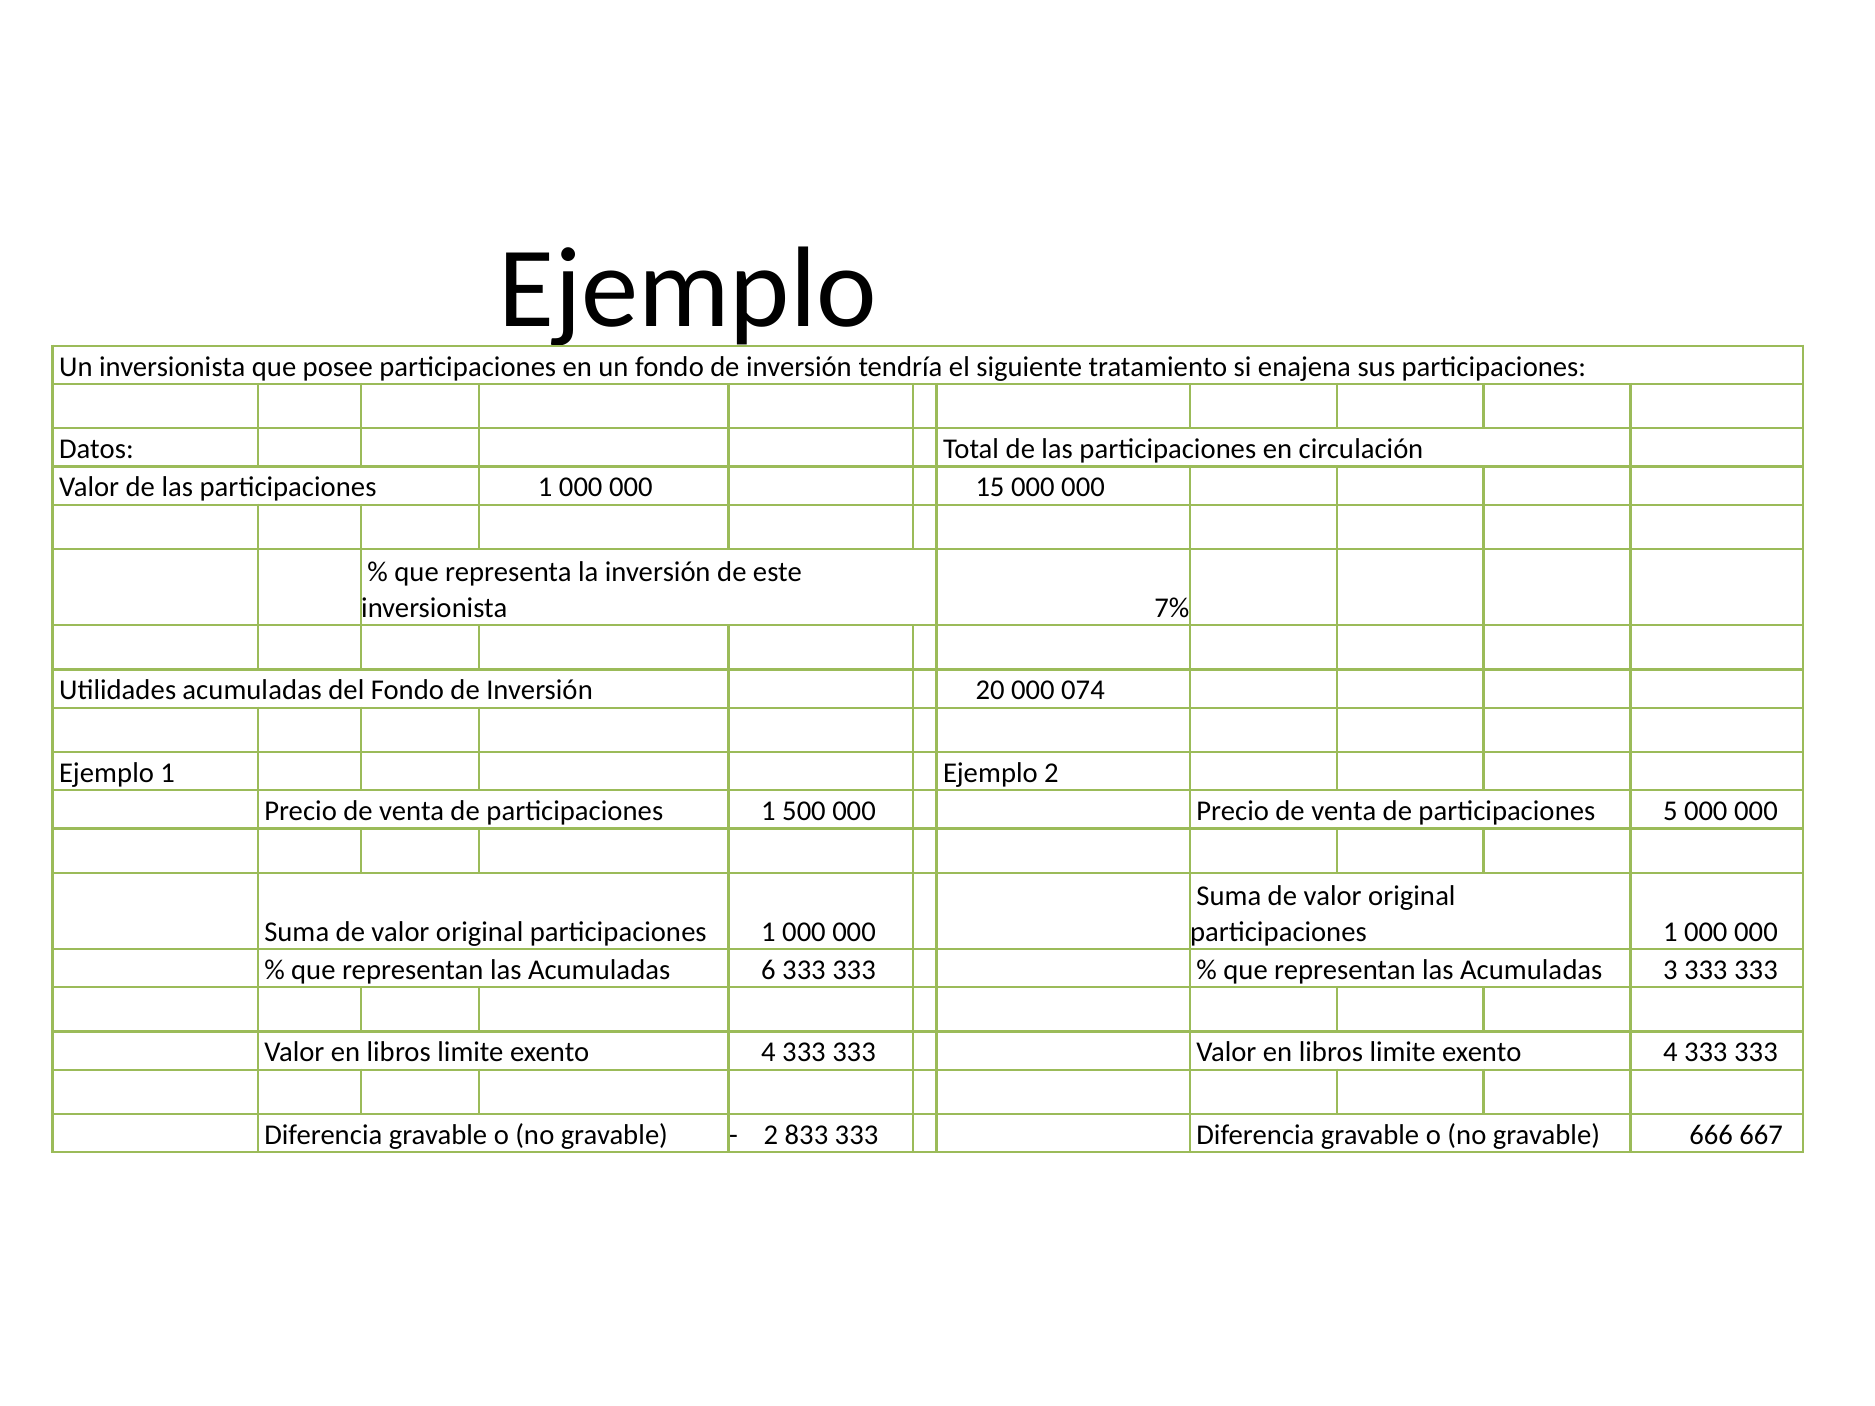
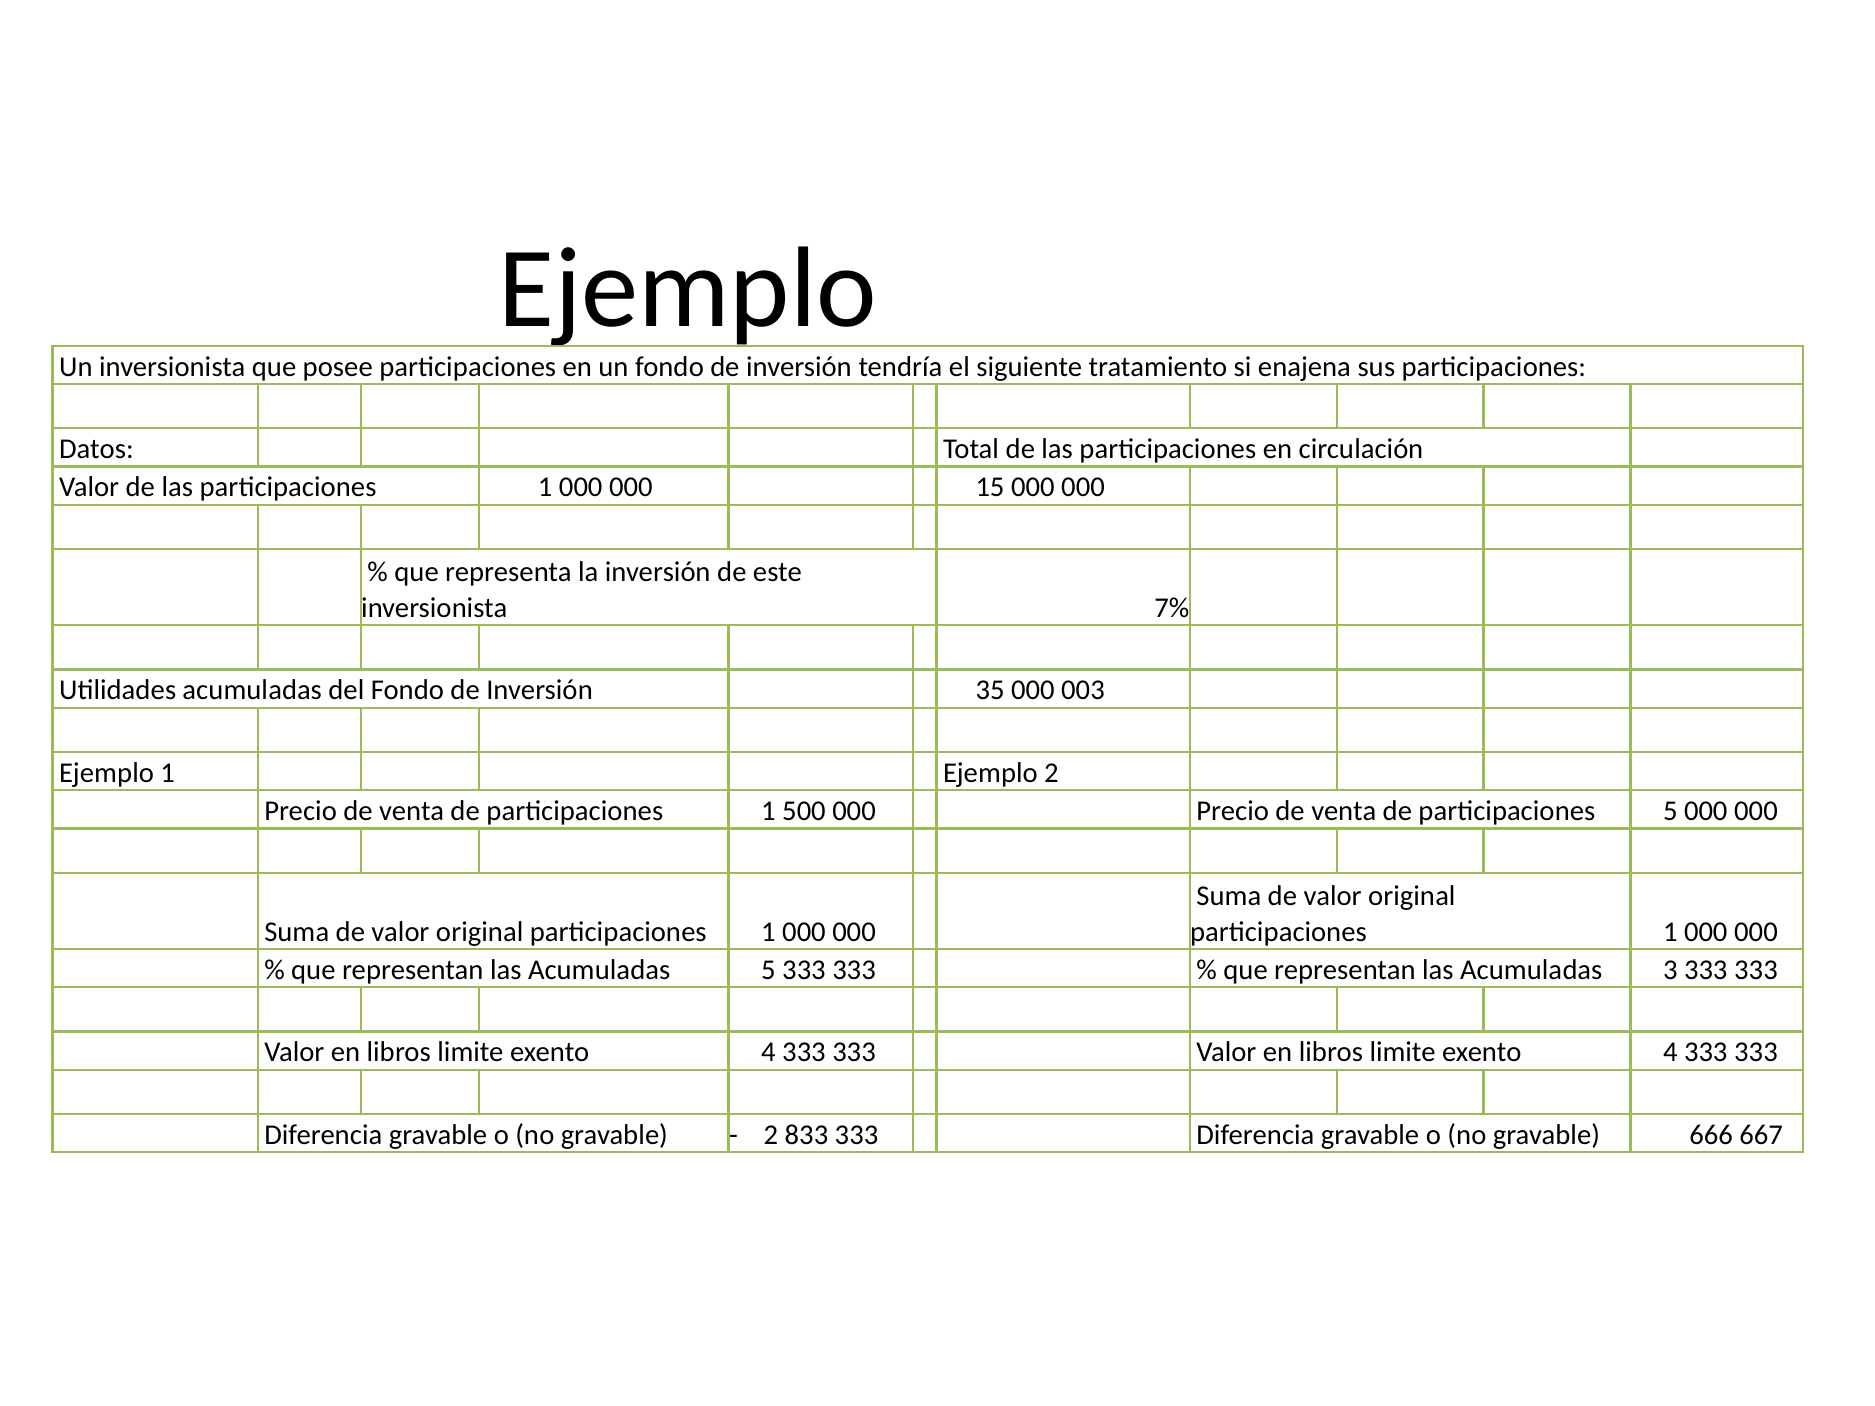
20: 20 -> 35
074: 074 -> 003
Acumuladas 6: 6 -> 5
